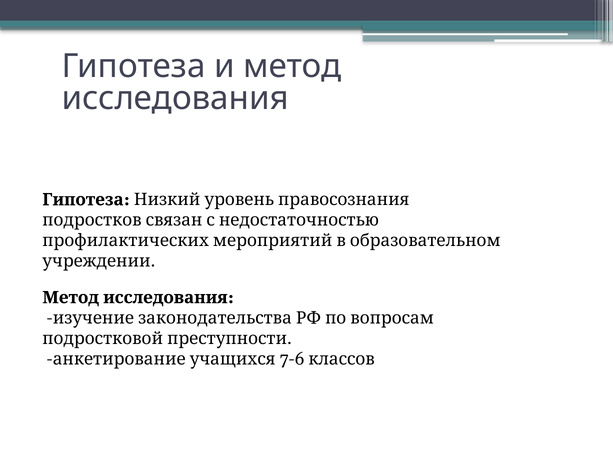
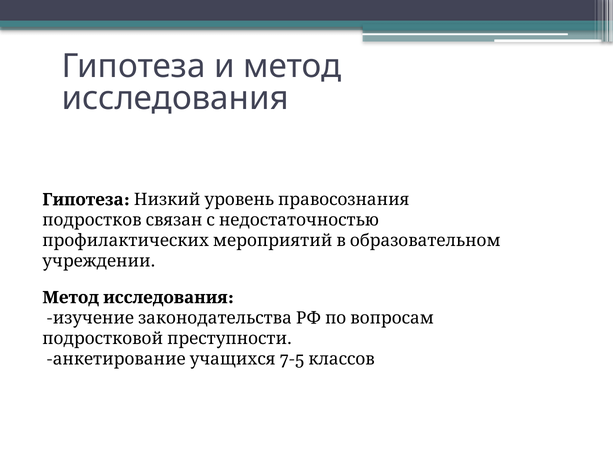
7-6: 7-6 -> 7-5
